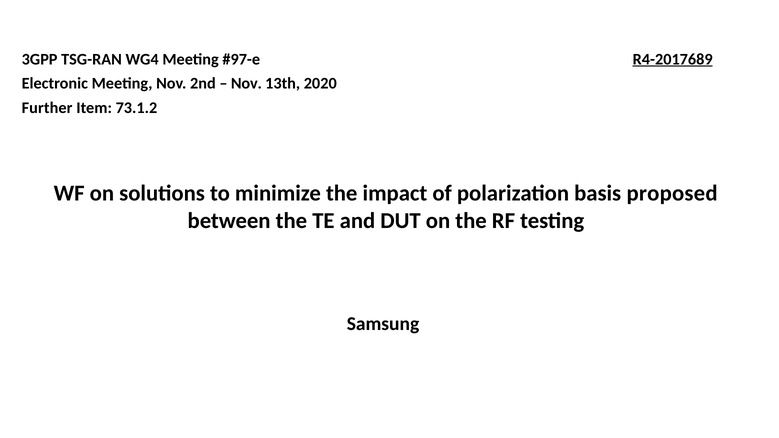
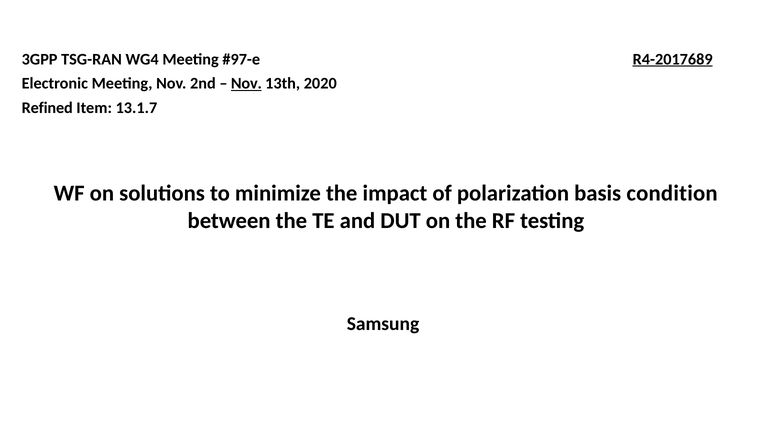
Nov at (246, 84) underline: none -> present
Further: Further -> Refined
73.1.2: 73.1.2 -> 13.1.7
proposed: proposed -> condition
